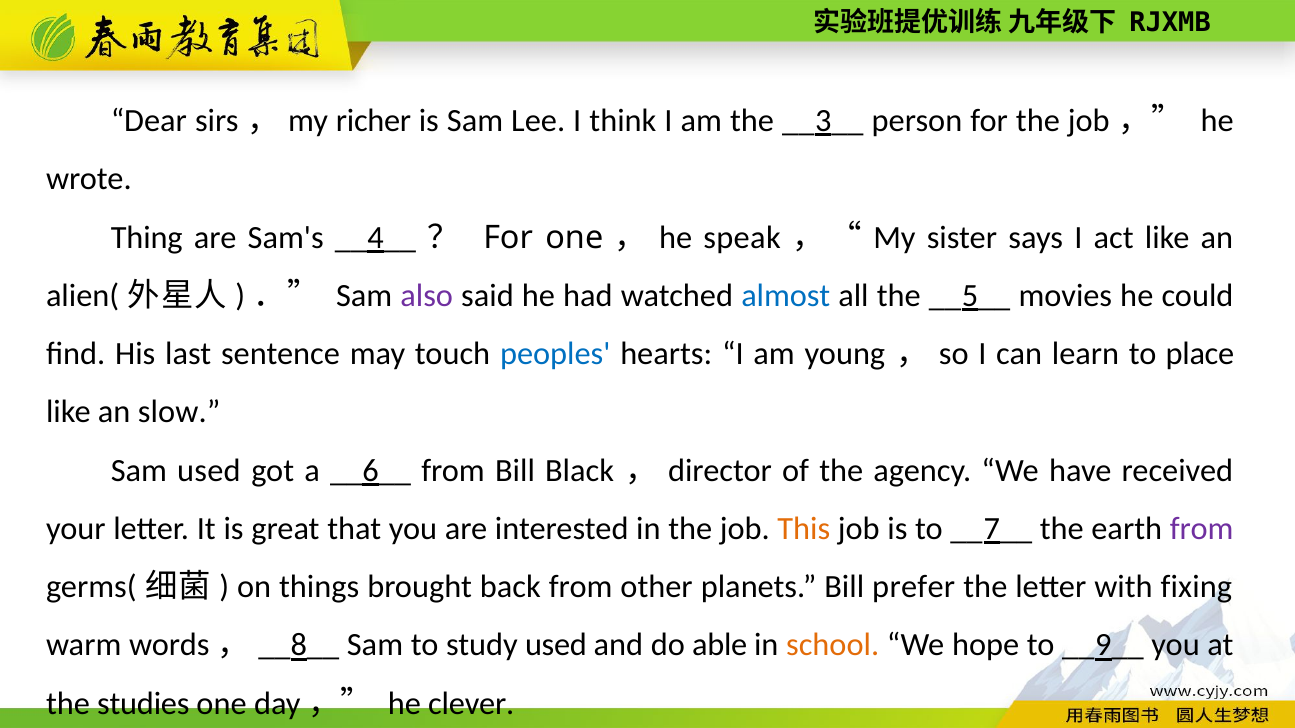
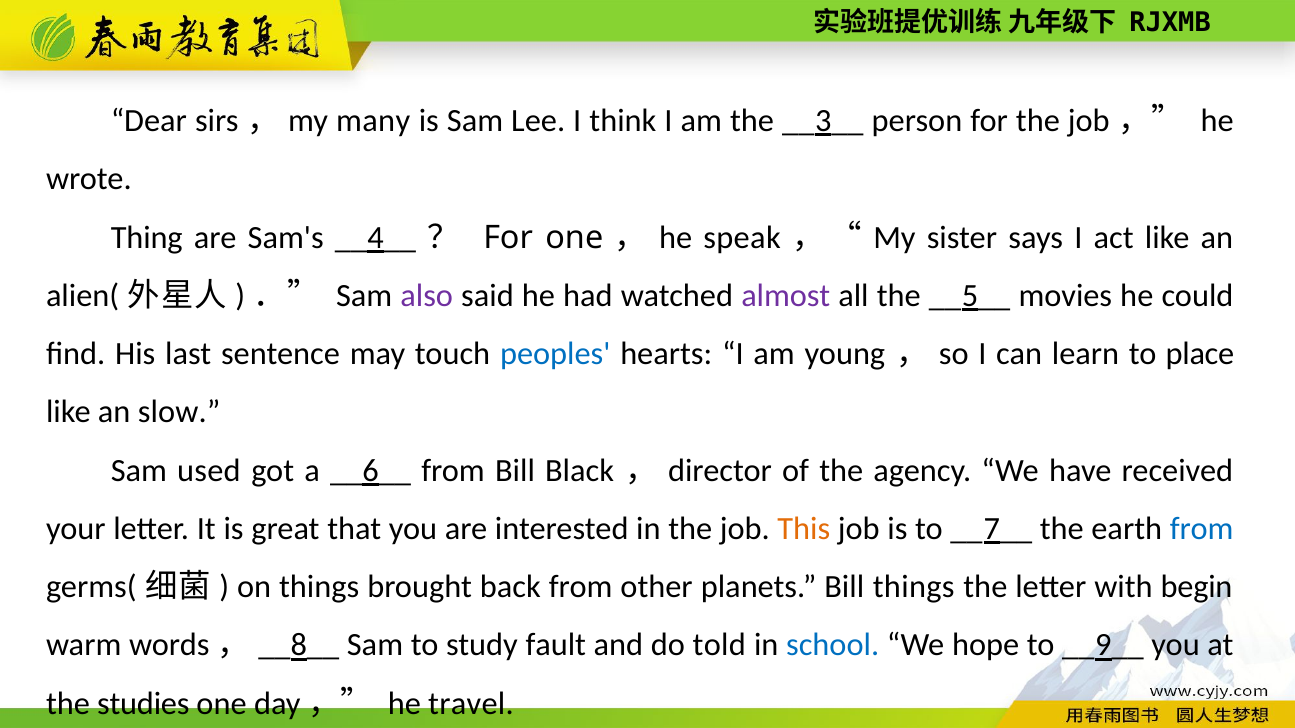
richer: richer -> many
almost colour: blue -> purple
from at (1202, 529) colour: purple -> blue
Bill prefer: prefer -> things
fixing: fixing -> begin
study used: used -> fault
able: able -> told
school colour: orange -> blue
clever: clever -> travel
